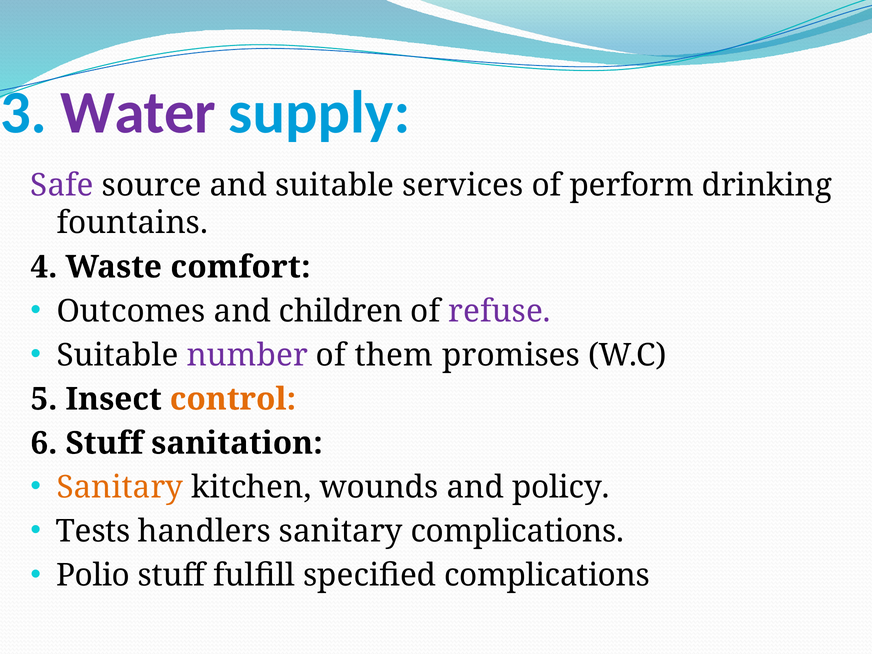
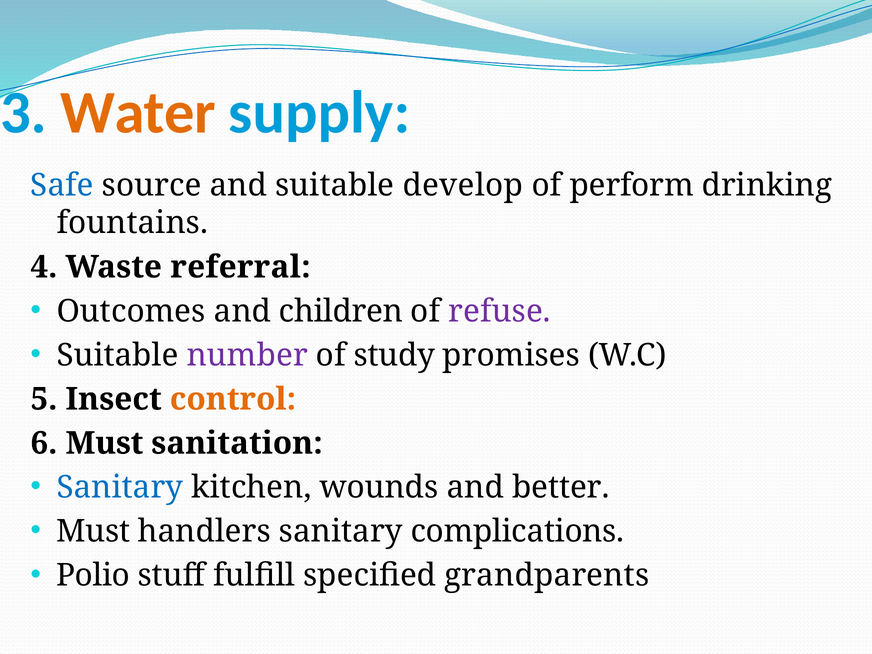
Water colour: purple -> orange
Safe colour: purple -> blue
services: services -> develop
comfort: comfort -> referral
them: them -> study
6 Stuff: Stuff -> Must
Sanitary at (120, 487) colour: orange -> blue
policy: policy -> better
Tests at (93, 531): Tests -> Must
specified complications: complications -> grandparents
